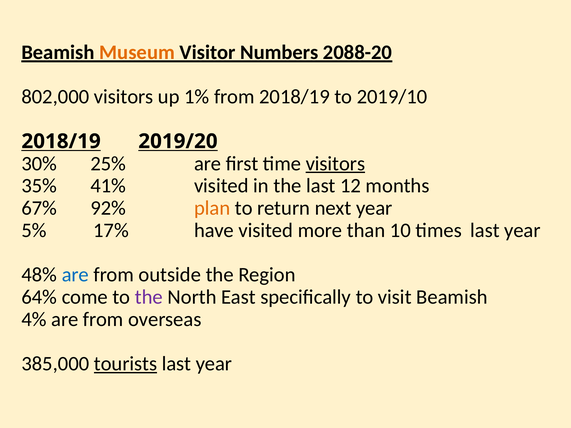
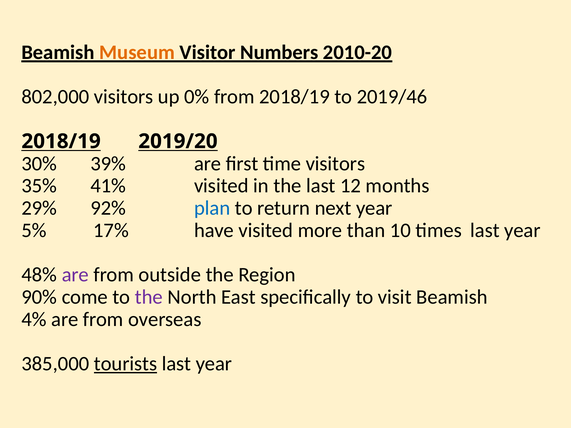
2088-20: 2088-20 -> 2010-20
1%: 1% -> 0%
2019/10: 2019/10 -> 2019/46
25%: 25% -> 39%
visitors at (335, 164) underline: present -> none
67%: 67% -> 29%
plan colour: orange -> blue
are at (75, 275) colour: blue -> purple
64%: 64% -> 90%
